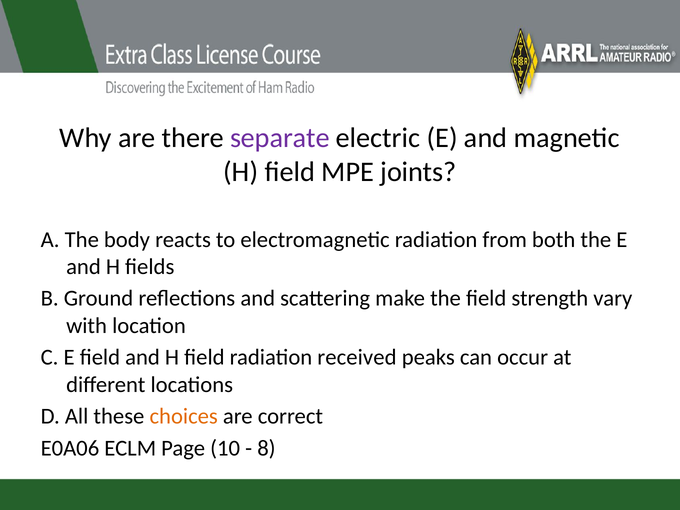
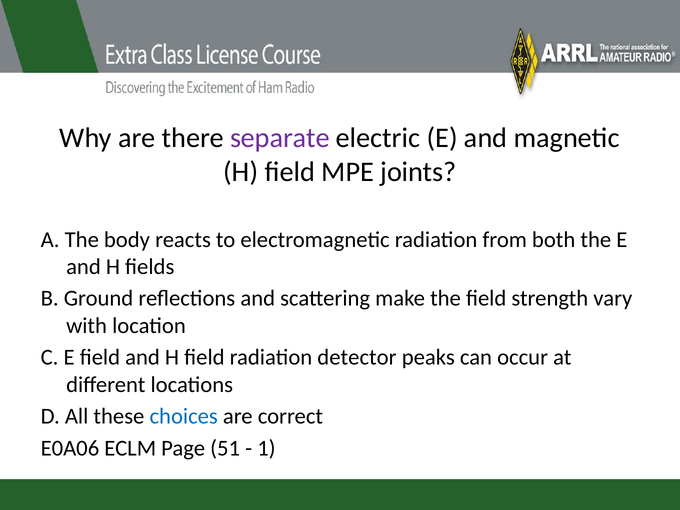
received: received -> detector
choices colour: orange -> blue
10: 10 -> 51
8: 8 -> 1
